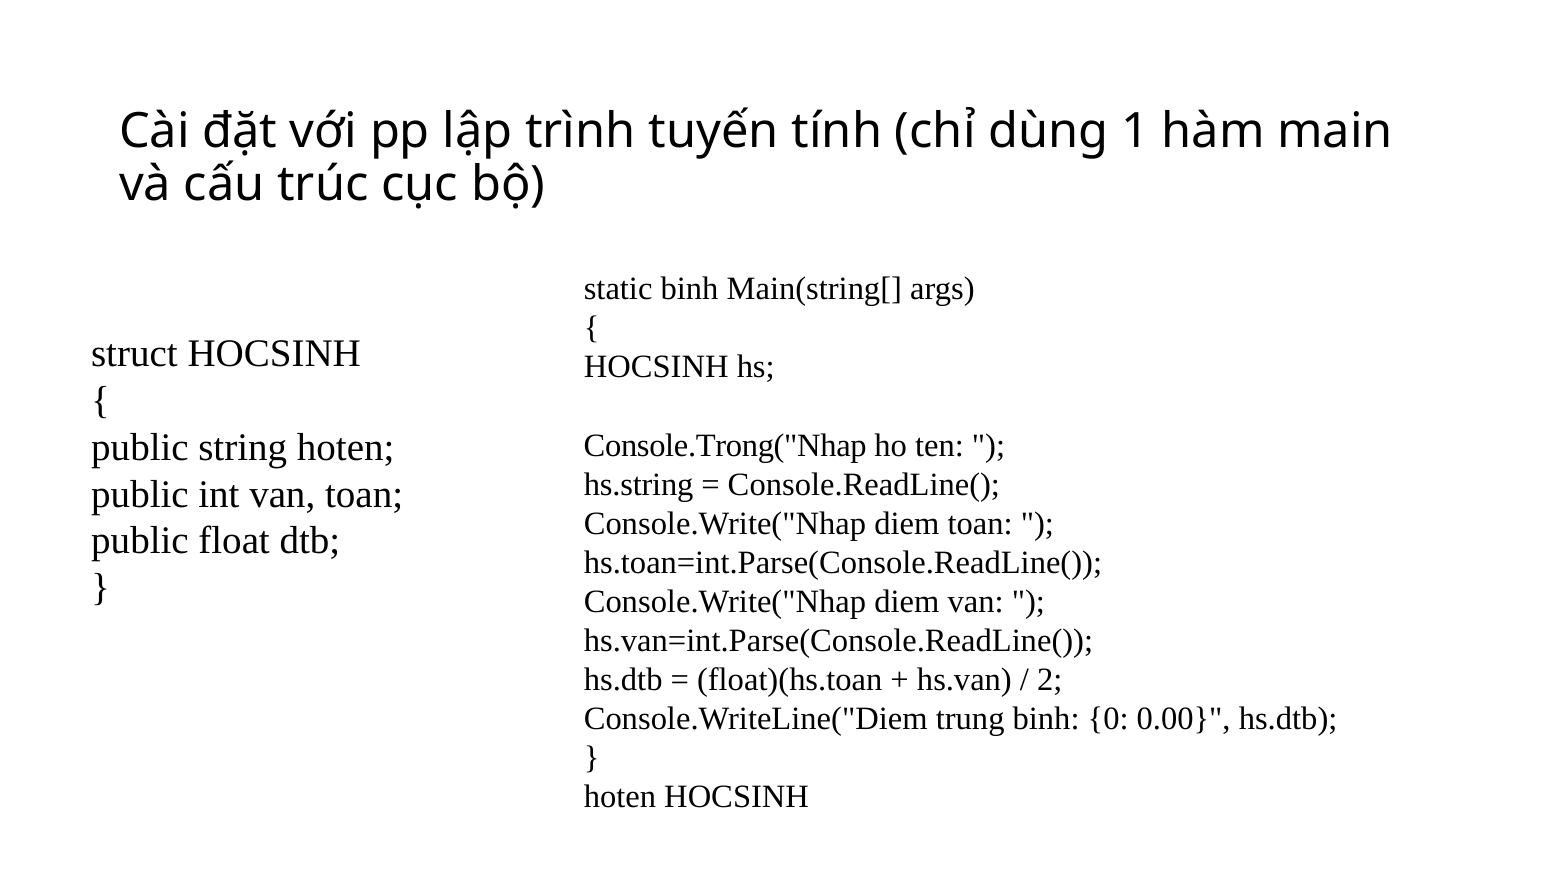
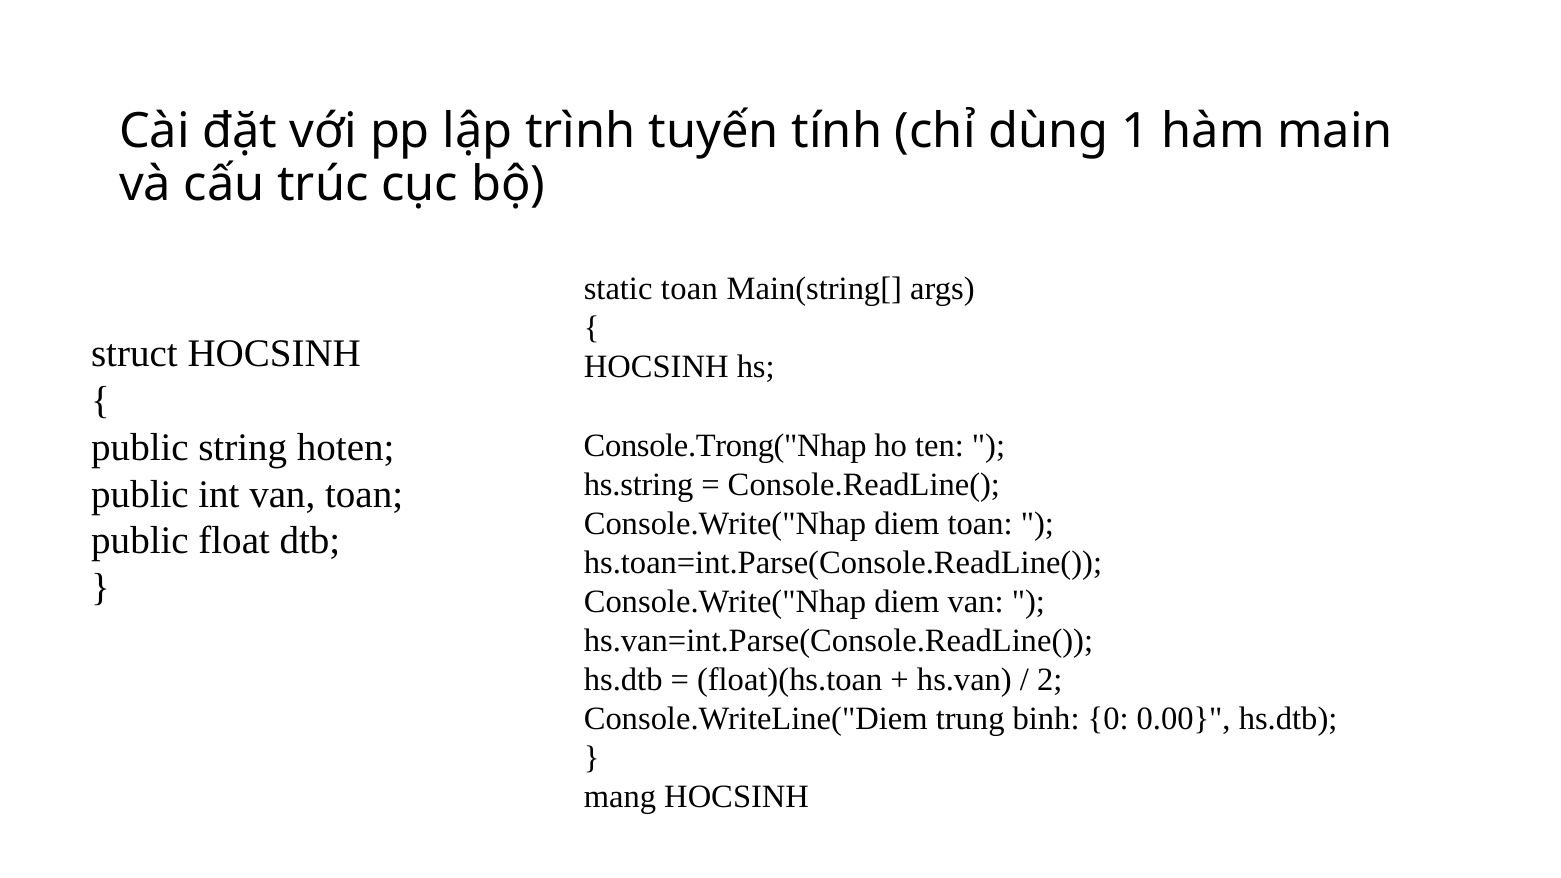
static binh: binh -> toan
hoten at (620, 797): hoten -> mang
